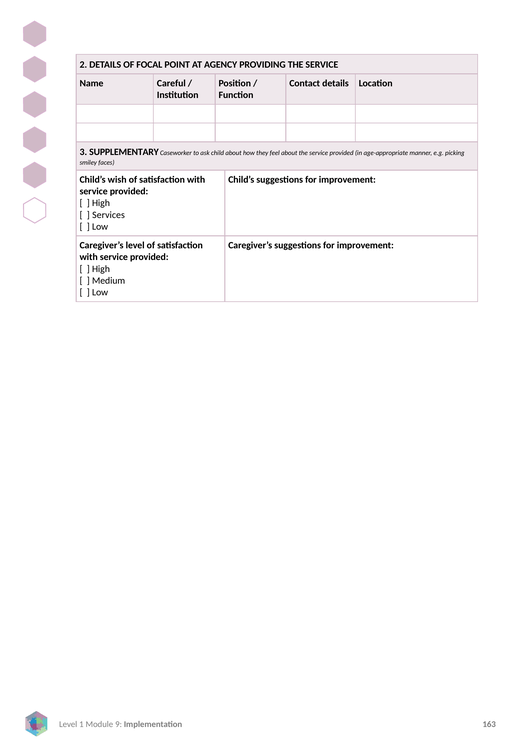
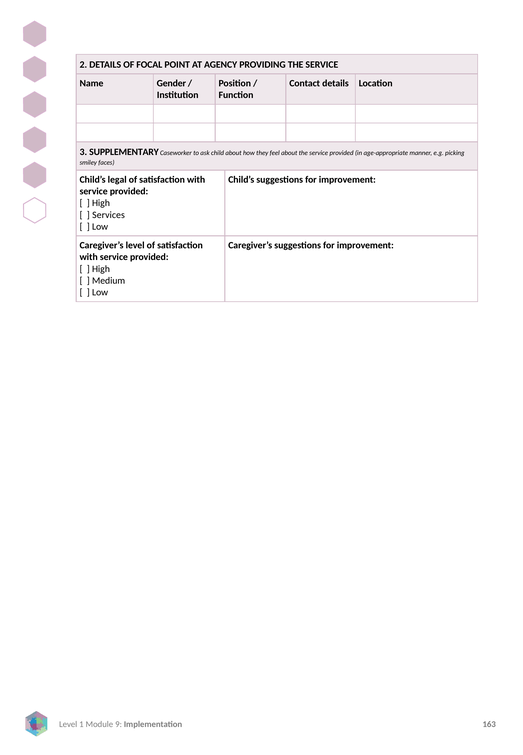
Careful: Careful -> Gender
wish: wish -> legal
